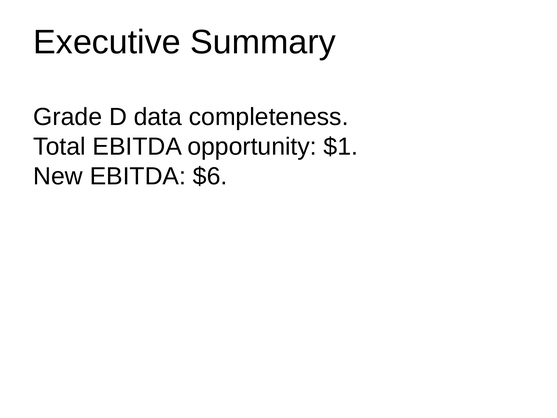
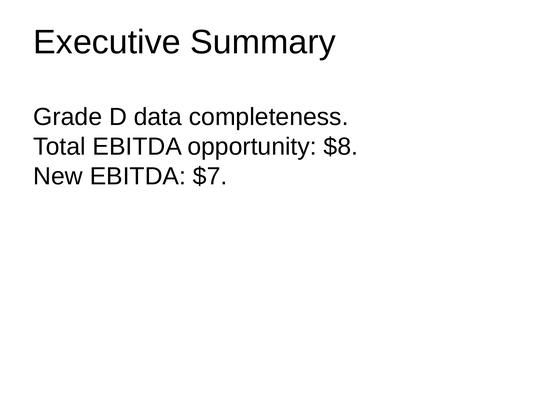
$1: $1 -> $8
$6: $6 -> $7
